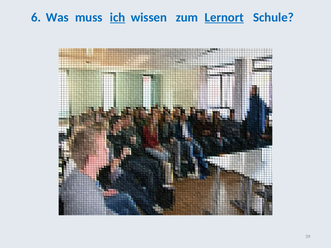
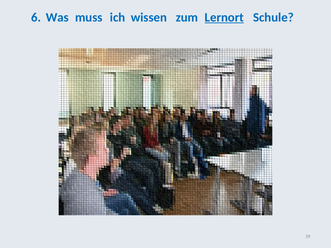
ich underline: present -> none
